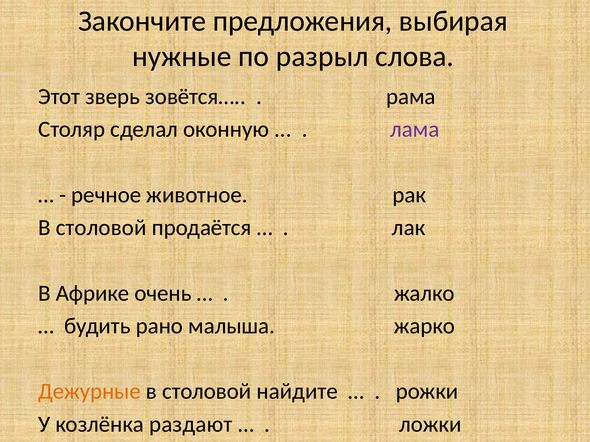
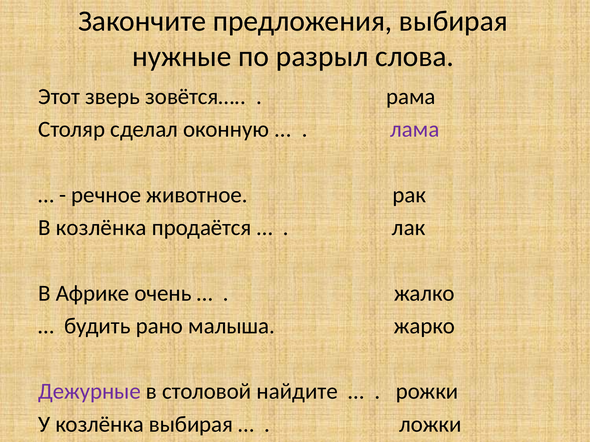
столовой at (101, 228): столовой -> козлёнка
Дежурные colour: orange -> purple
козлёнка раздают: раздают -> выбирая
